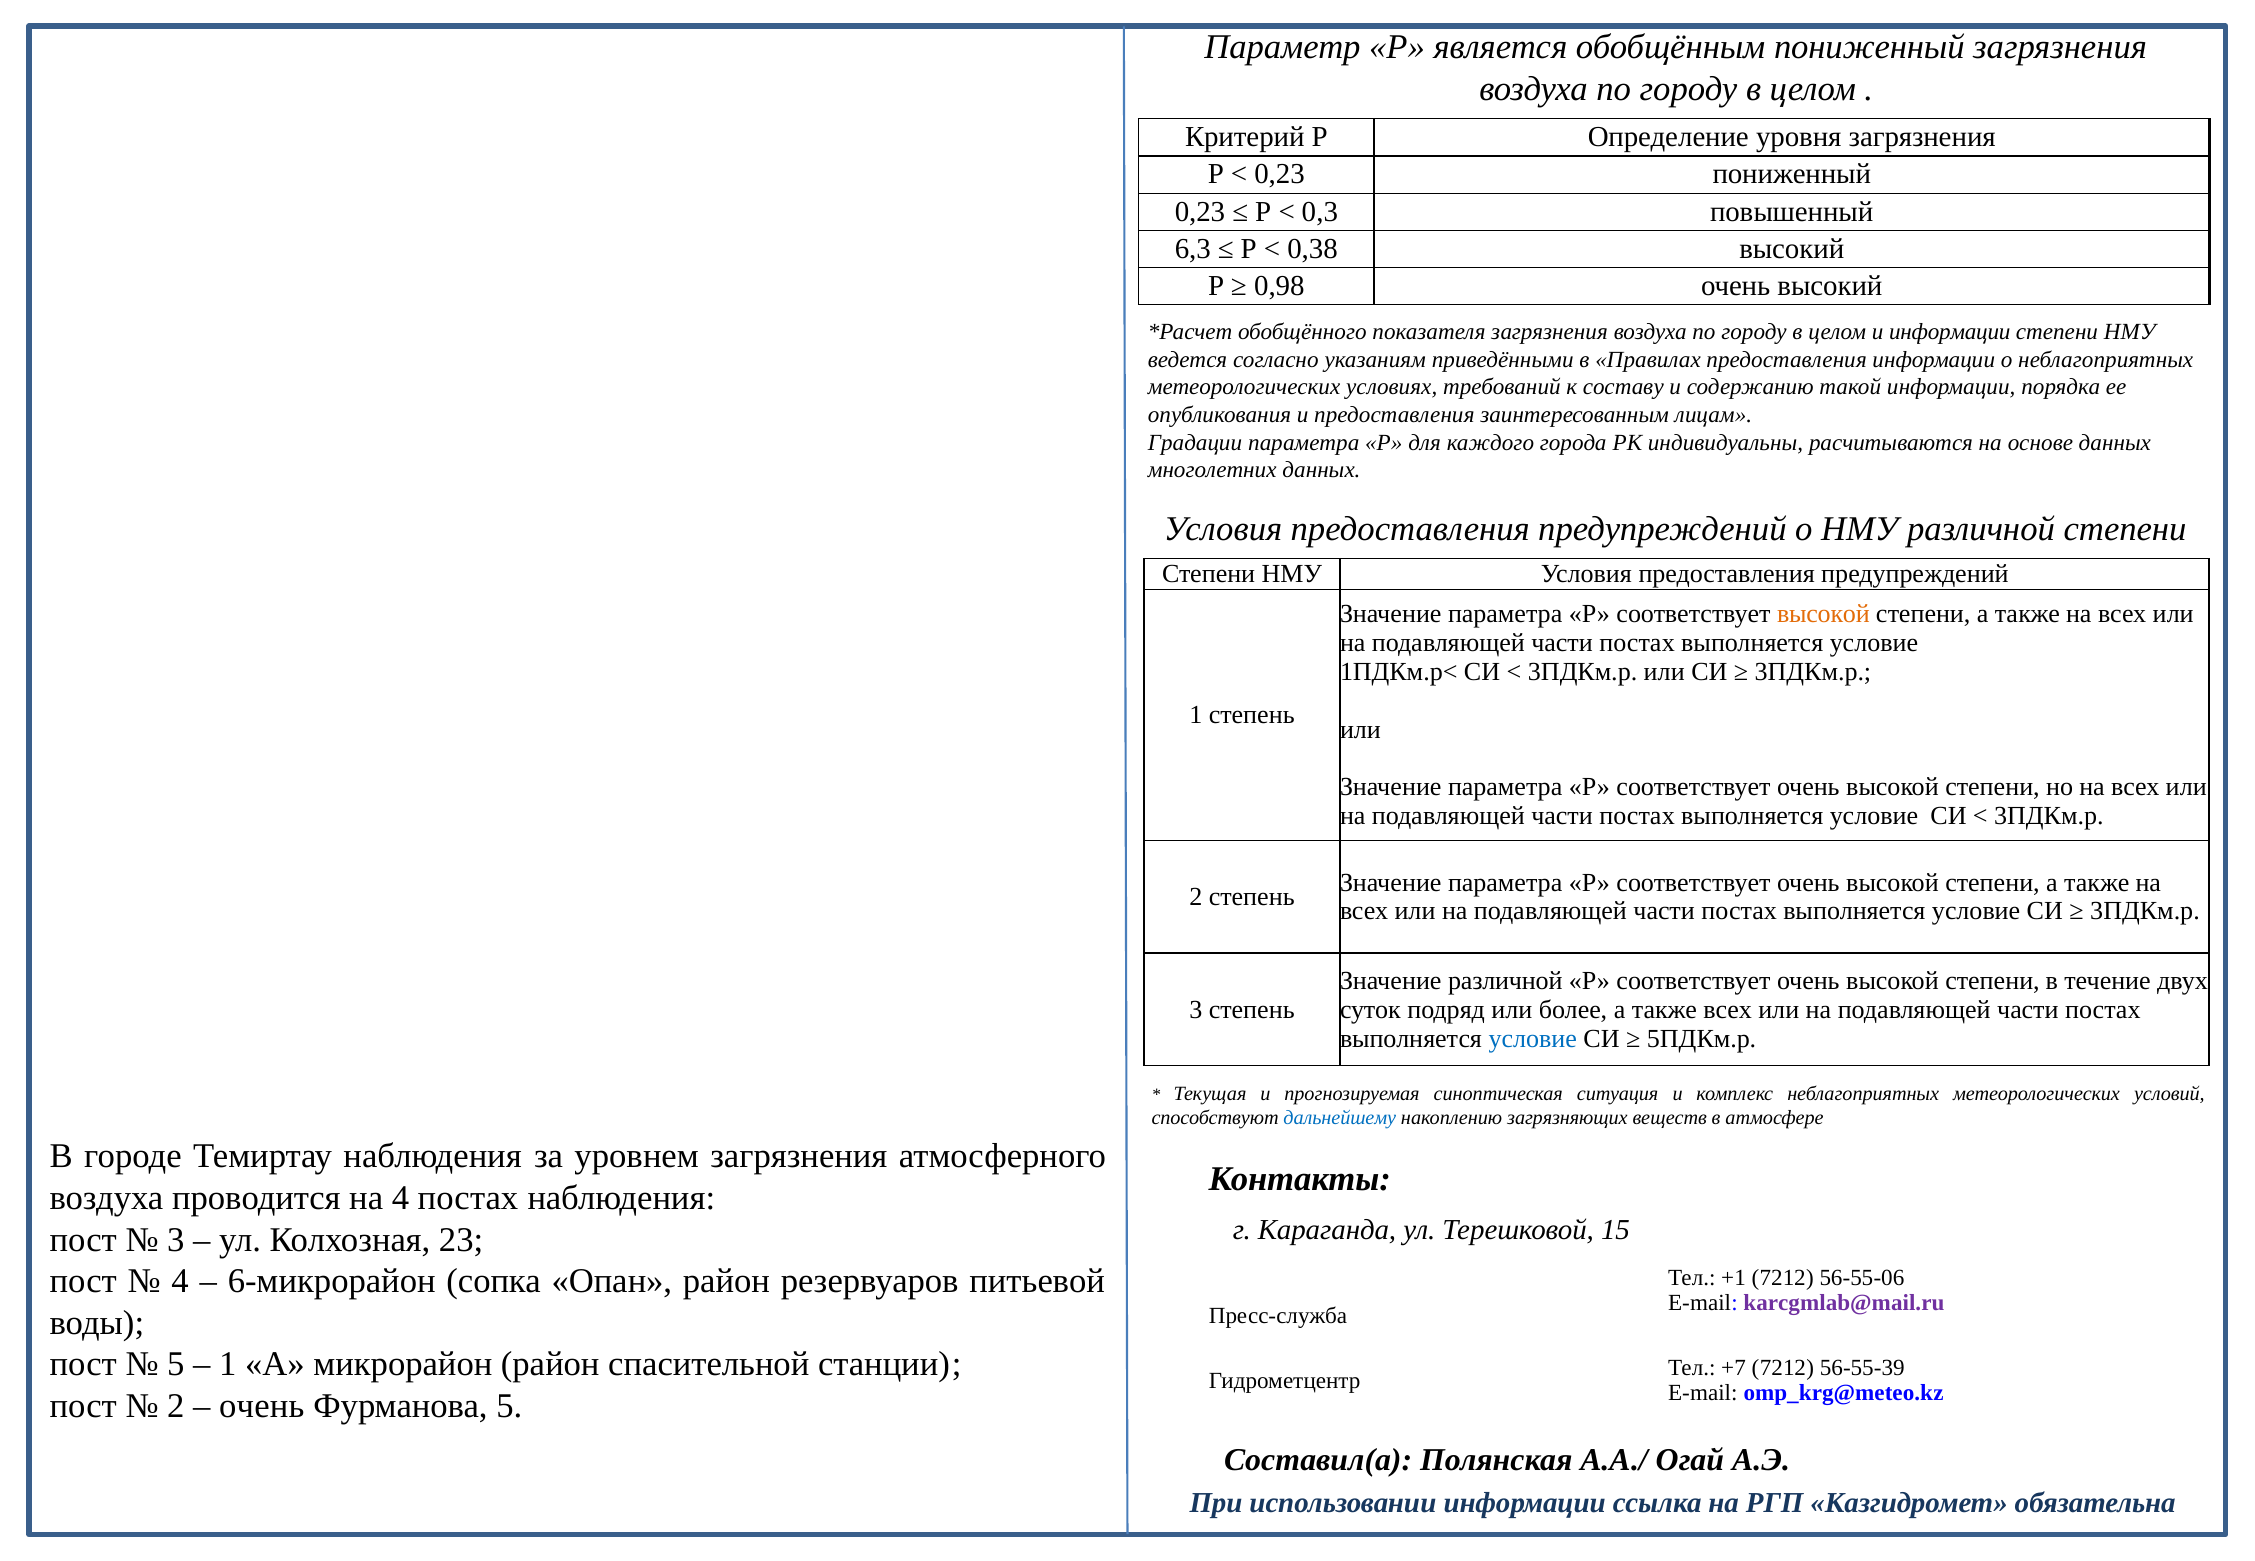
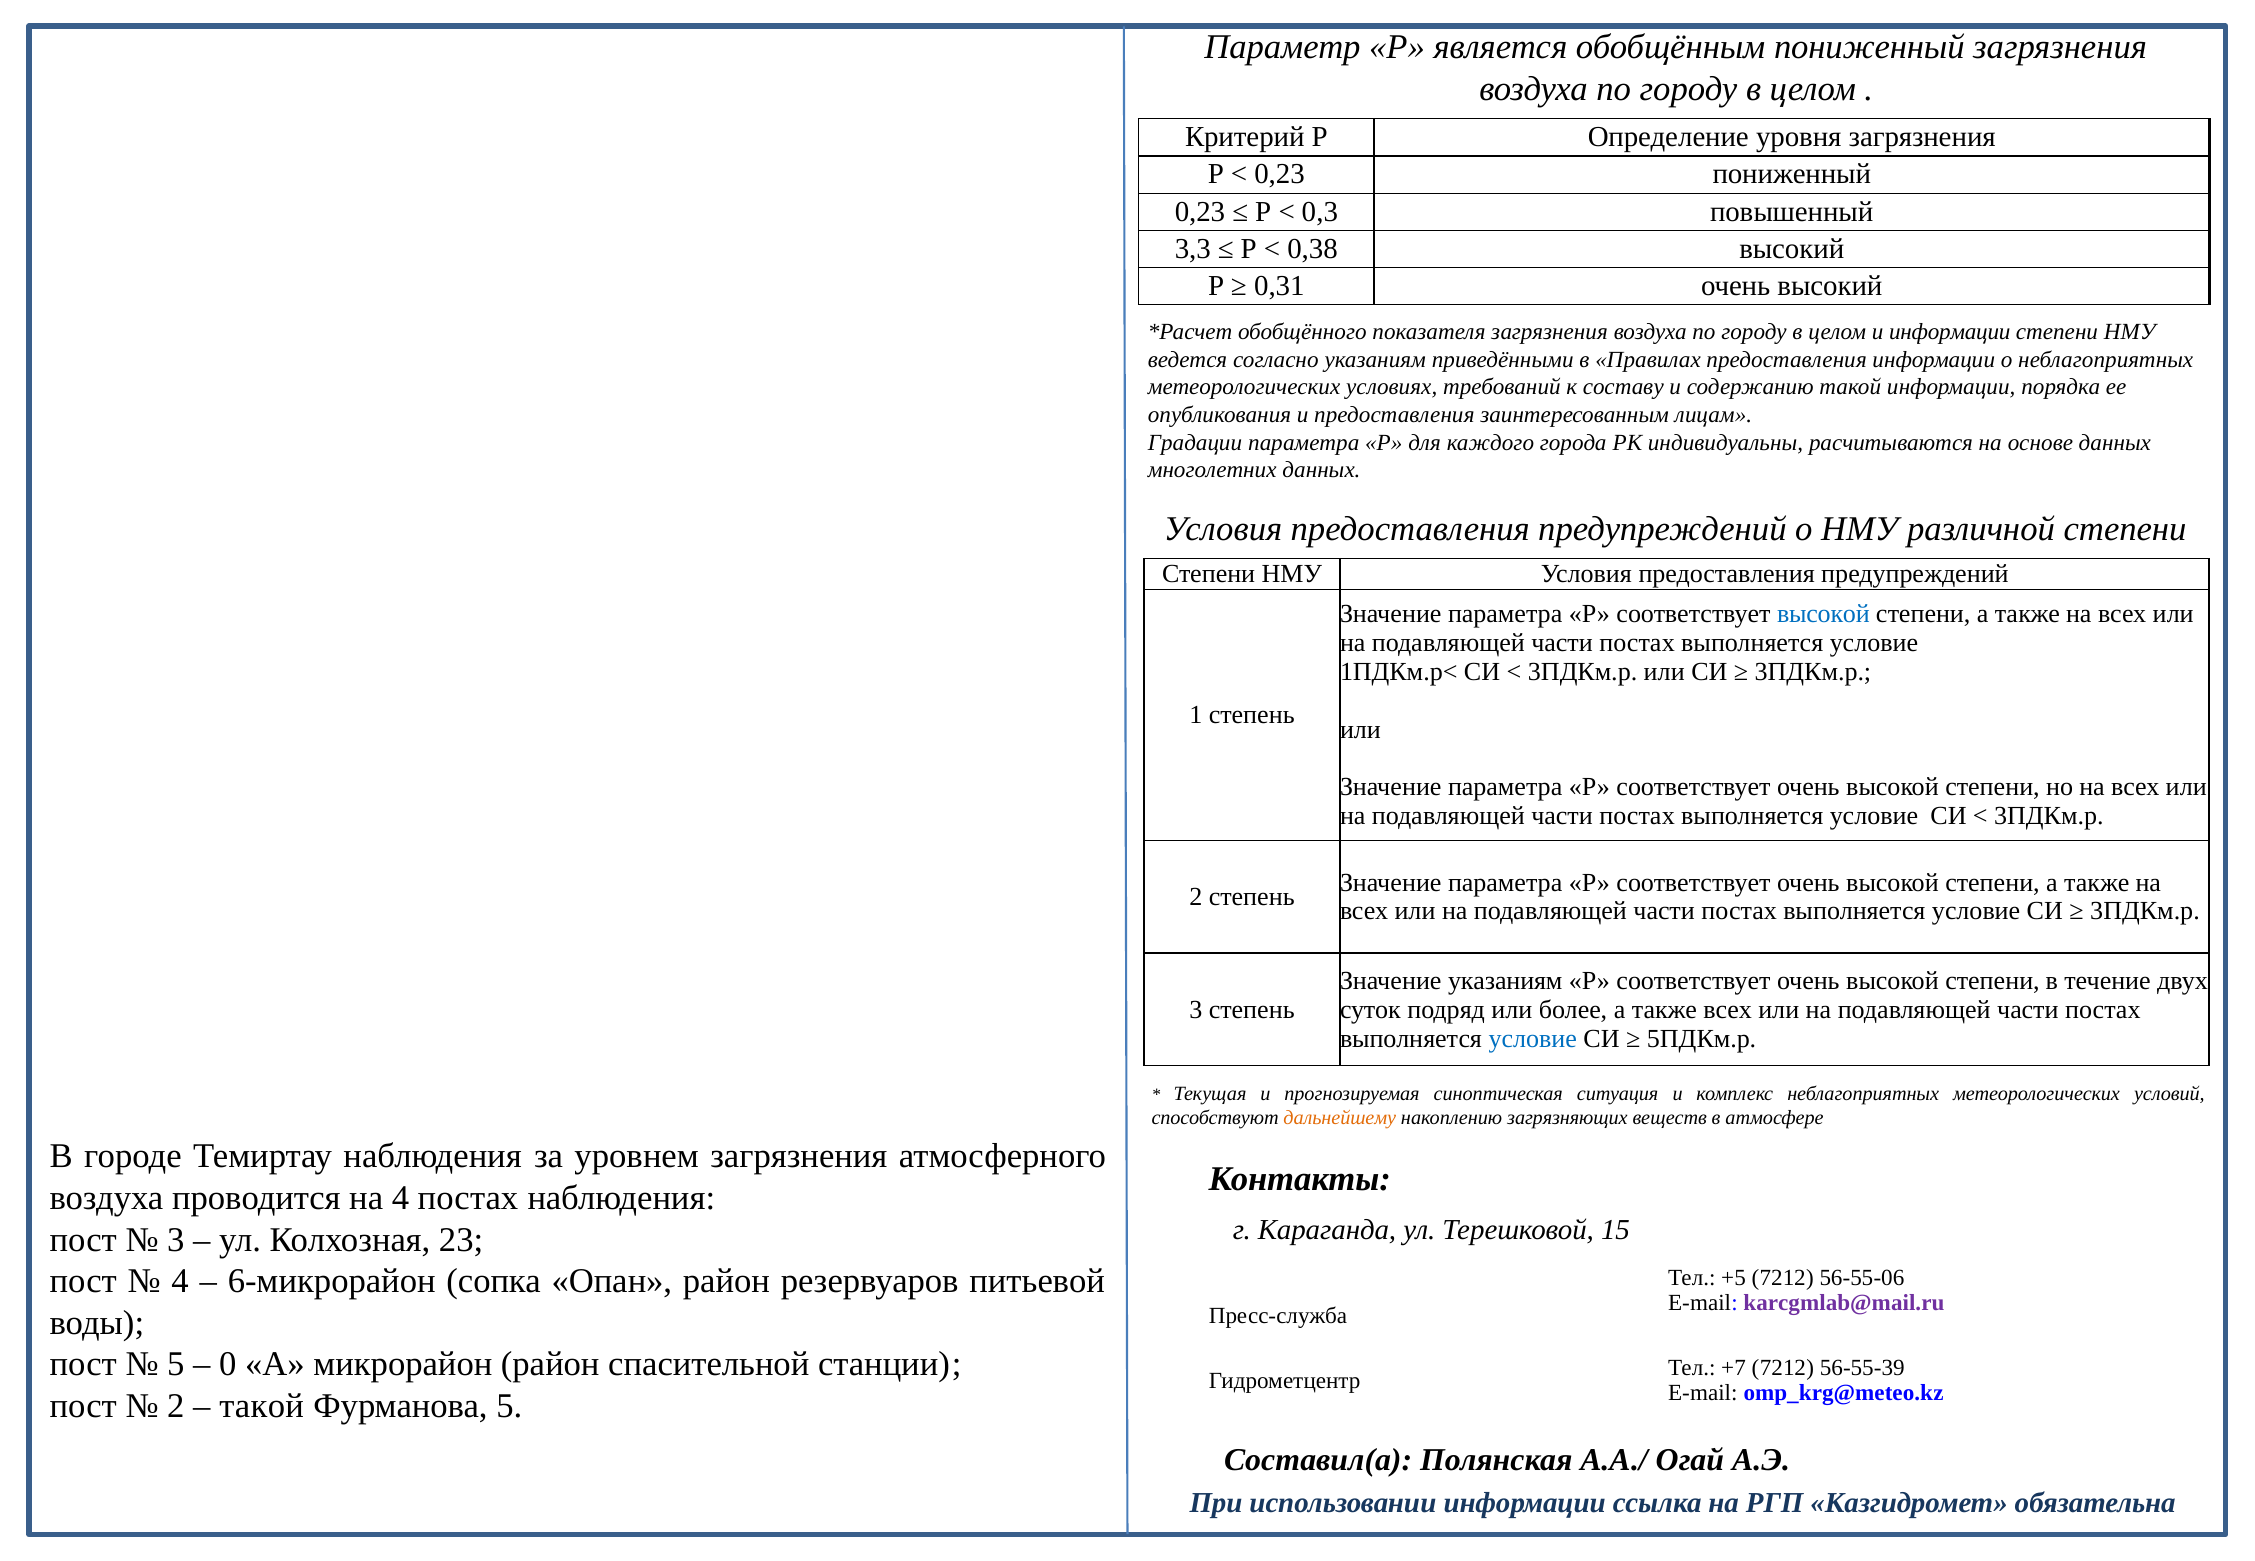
6,3: 6,3 -> 3,3
0,98: 0,98 -> 0,31
высокой at (1823, 614) colour: orange -> blue
Значение различной: различной -> указаниям
дальнейшему colour: blue -> orange
+1: +1 -> +5
1 at (228, 1365): 1 -> 0
очень at (262, 1406): очень -> такой
